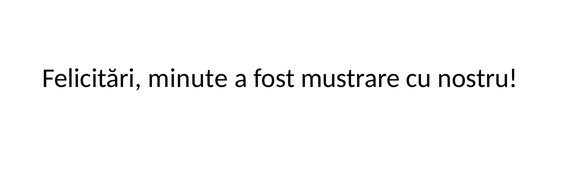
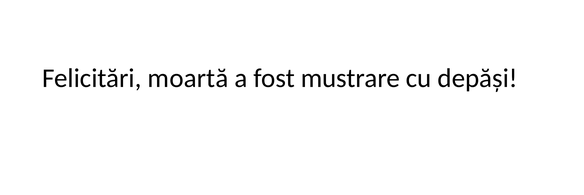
minute: minute -> moartă
nostru: nostru -> depăși
